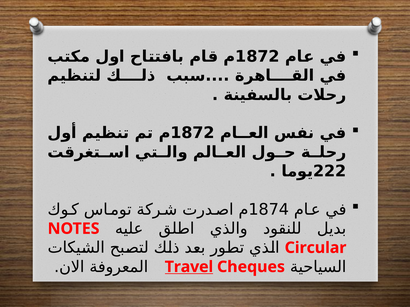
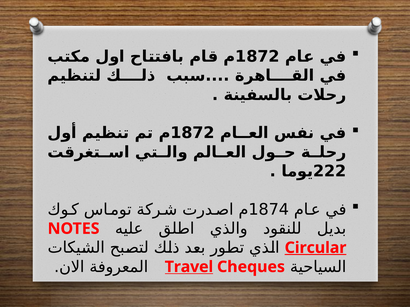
Circular underline: none -> present
